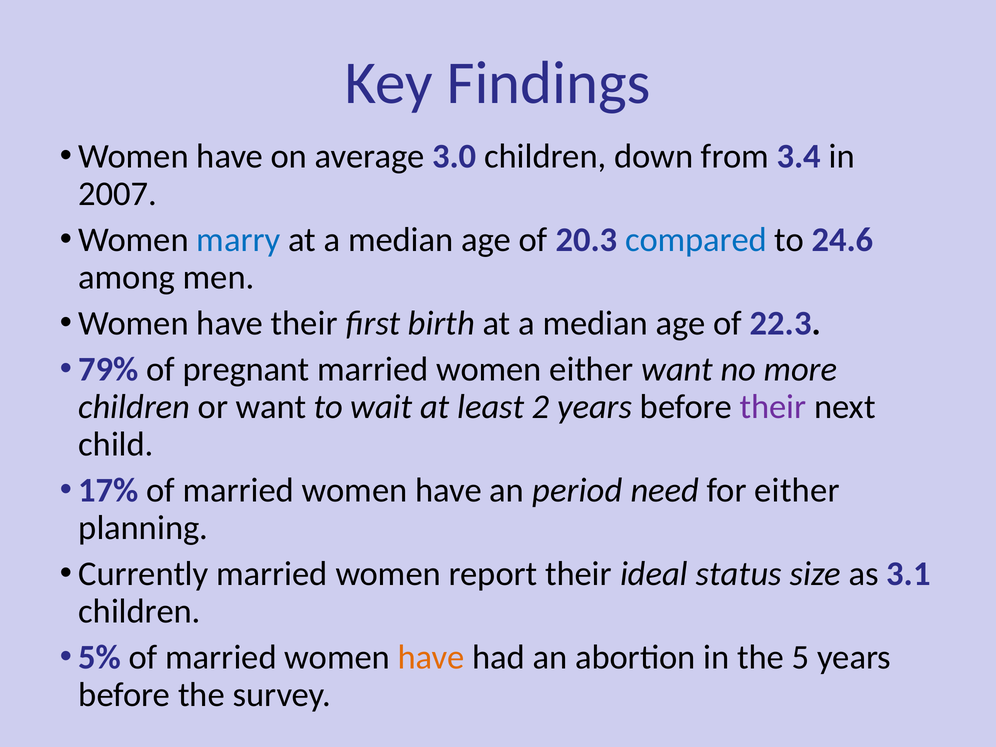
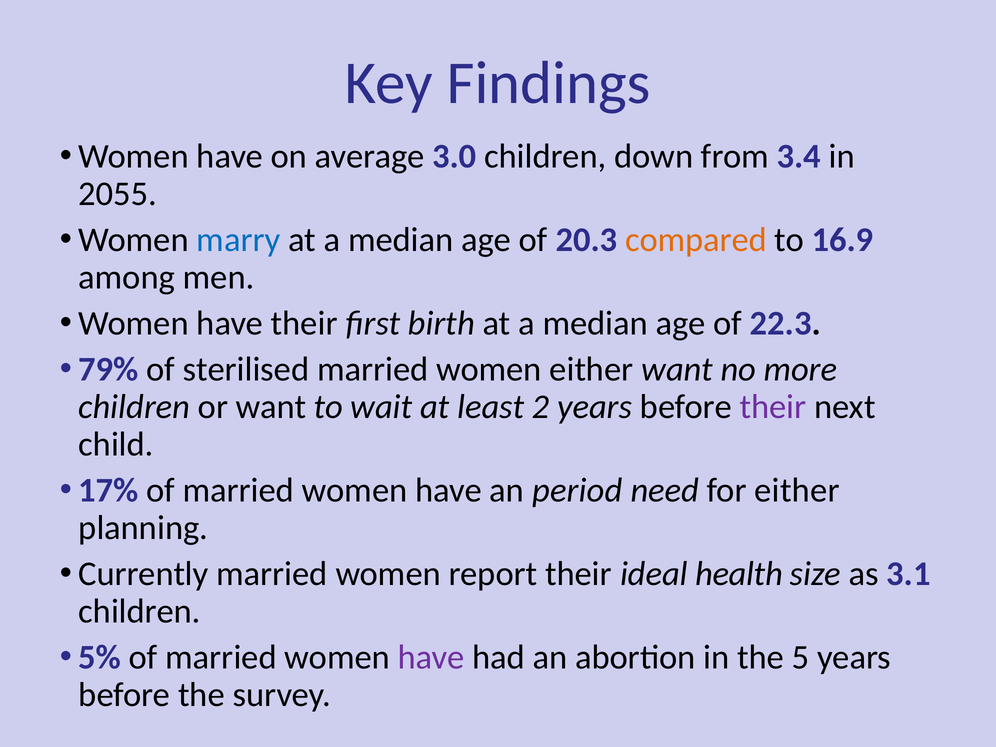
2007: 2007 -> 2055
compared colour: blue -> orange
24.6: 24.6 -> 16.9
pregnant: pregnant -> sterilised
status: status -> health
have at (431, 657) colour: orange -> purple
